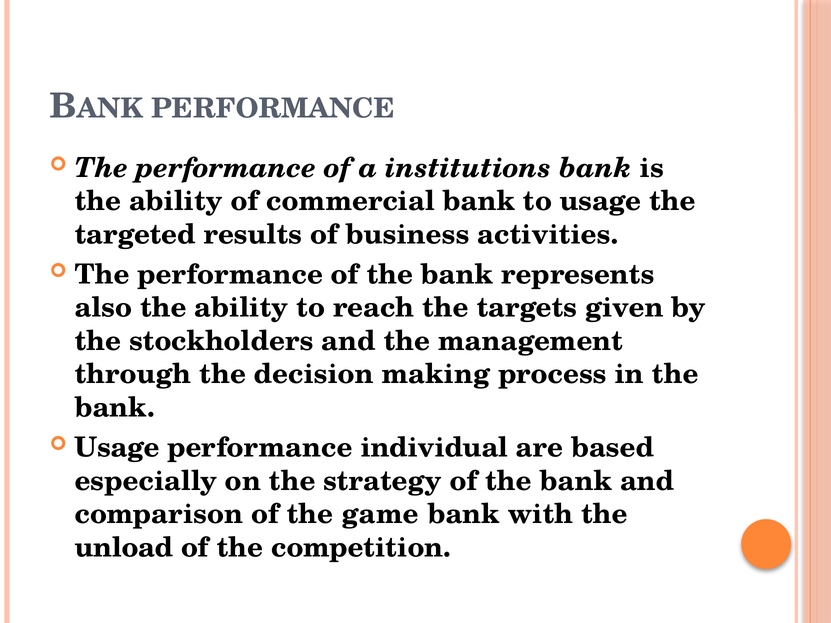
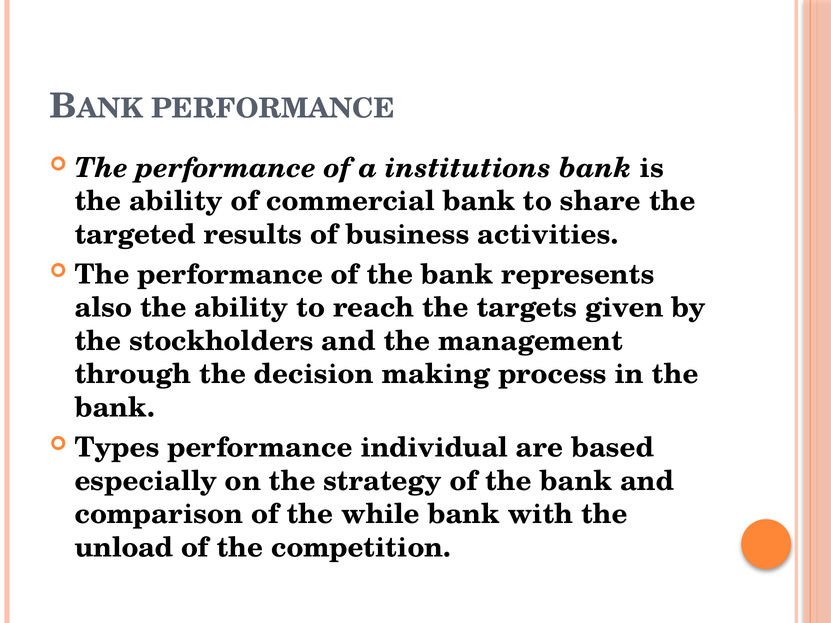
to usage: usage -> share
Usage at (117, 448): Usage -> Types
game: game -> while
